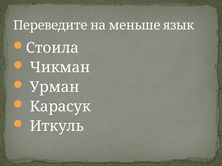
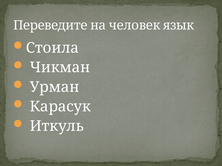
меньше: меньше -> человек
